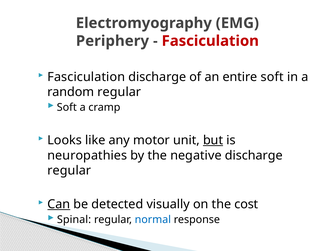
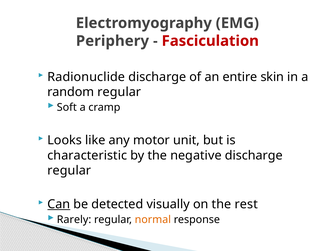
Fasciculation at (86, 77): Fasciculation -> Radionuclide
entire soft: soft -> skin
but underline: present -> none
neuropathies: neuropathies -> characteristic
cost: cost -> rest
Spinal: Spinal -> Rarely
normal colour: blue -> orange
